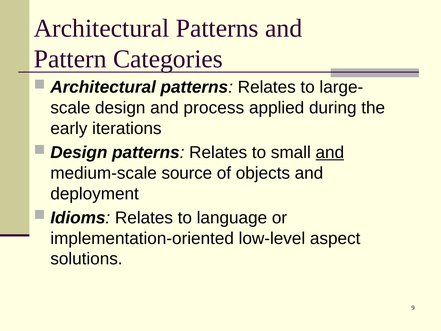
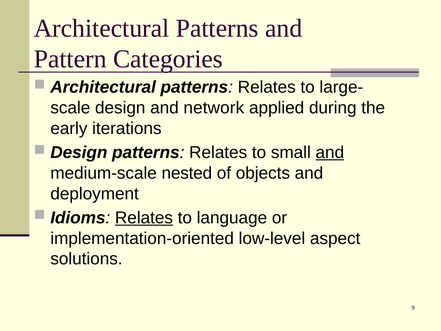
process: process -> network
source: source -> nested
Relates at (144, 218) underline: none -> present
